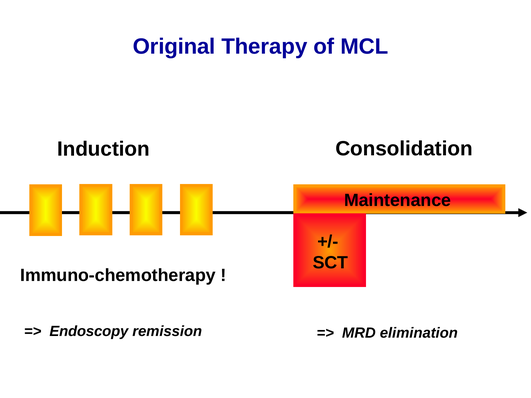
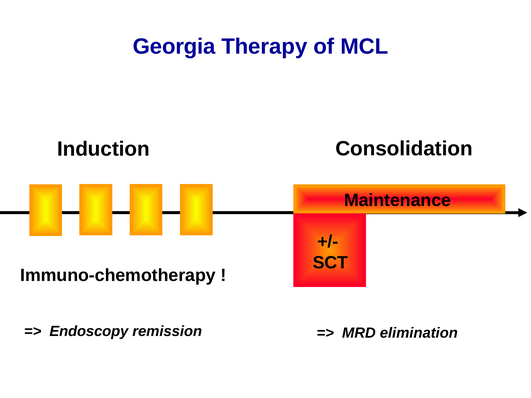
Original: Original -> Georgia
